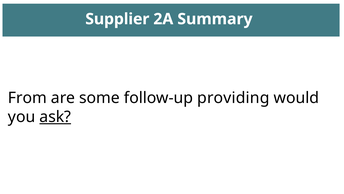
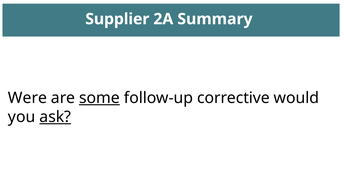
From: From -> Were
some underline: none -> present
providing: providing -> corrective
